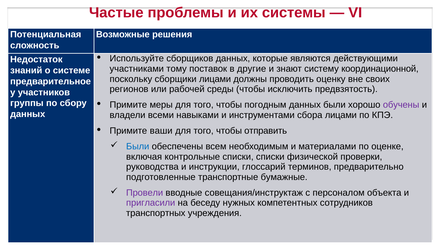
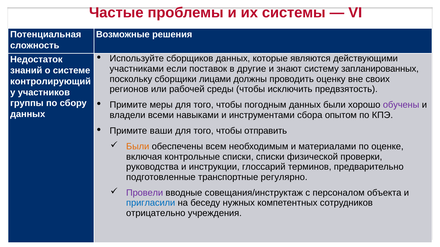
тому: тому -> если
координационной: координационной -> запланированных
предварительное: предварительное -> контролирующий
сбора лицами: лицами -> опытом
Были at (138, 147) colour: blue -> orange
бумажные: бумажные -> регулярно
пригласили colour: purple -> blue
транспортных: транспортных -> отрицательно
